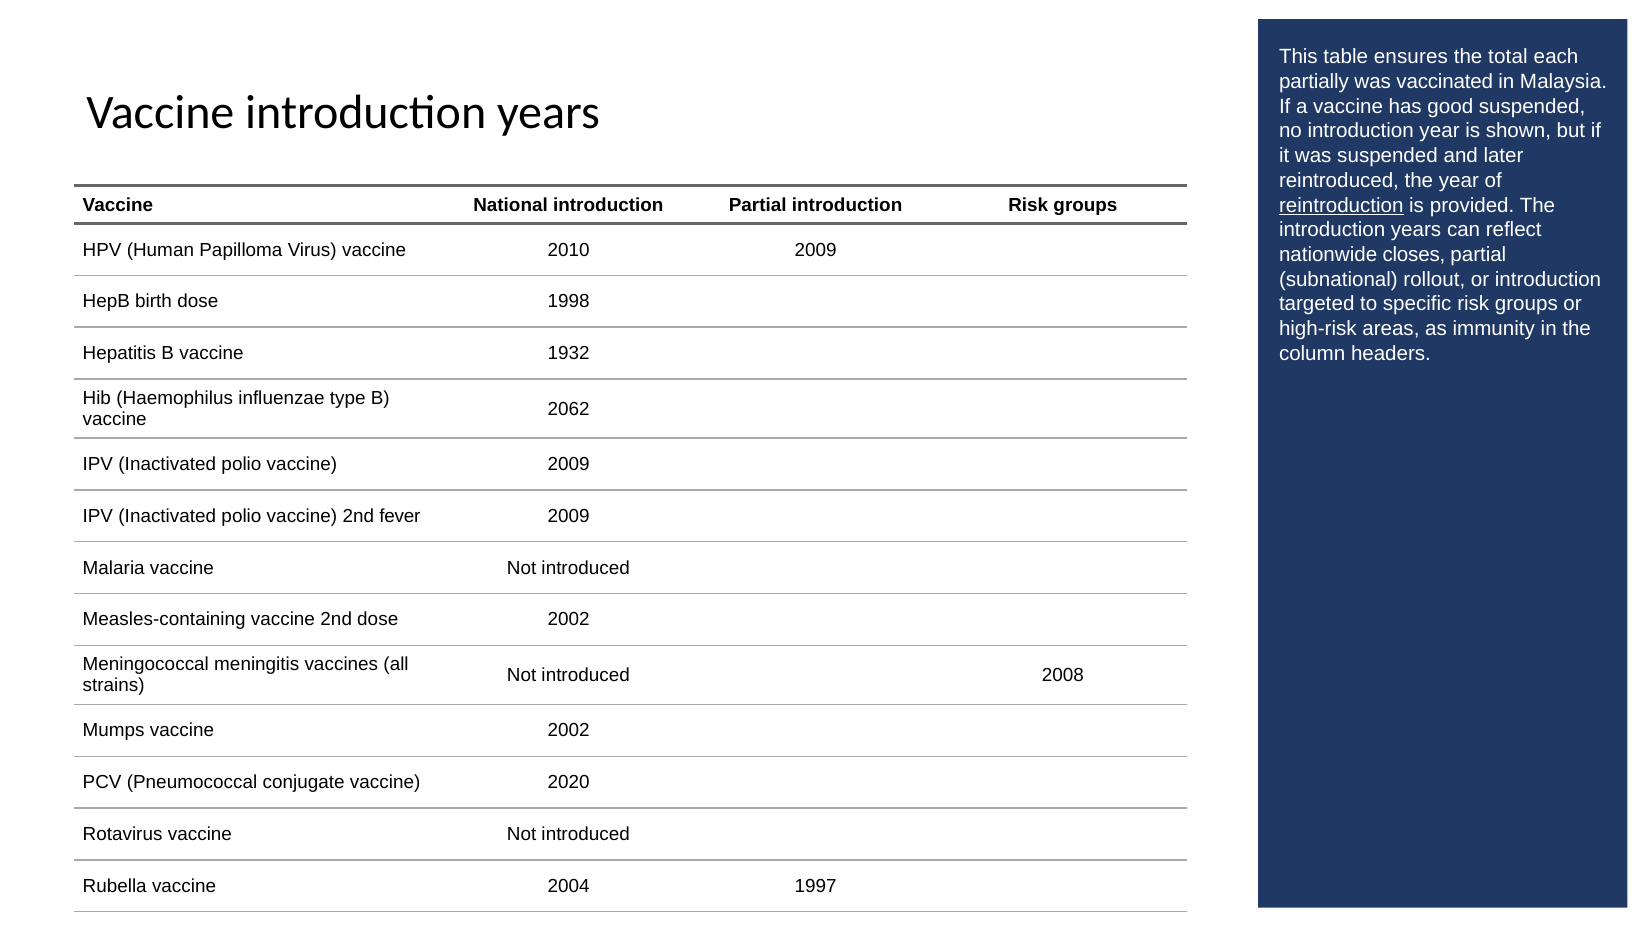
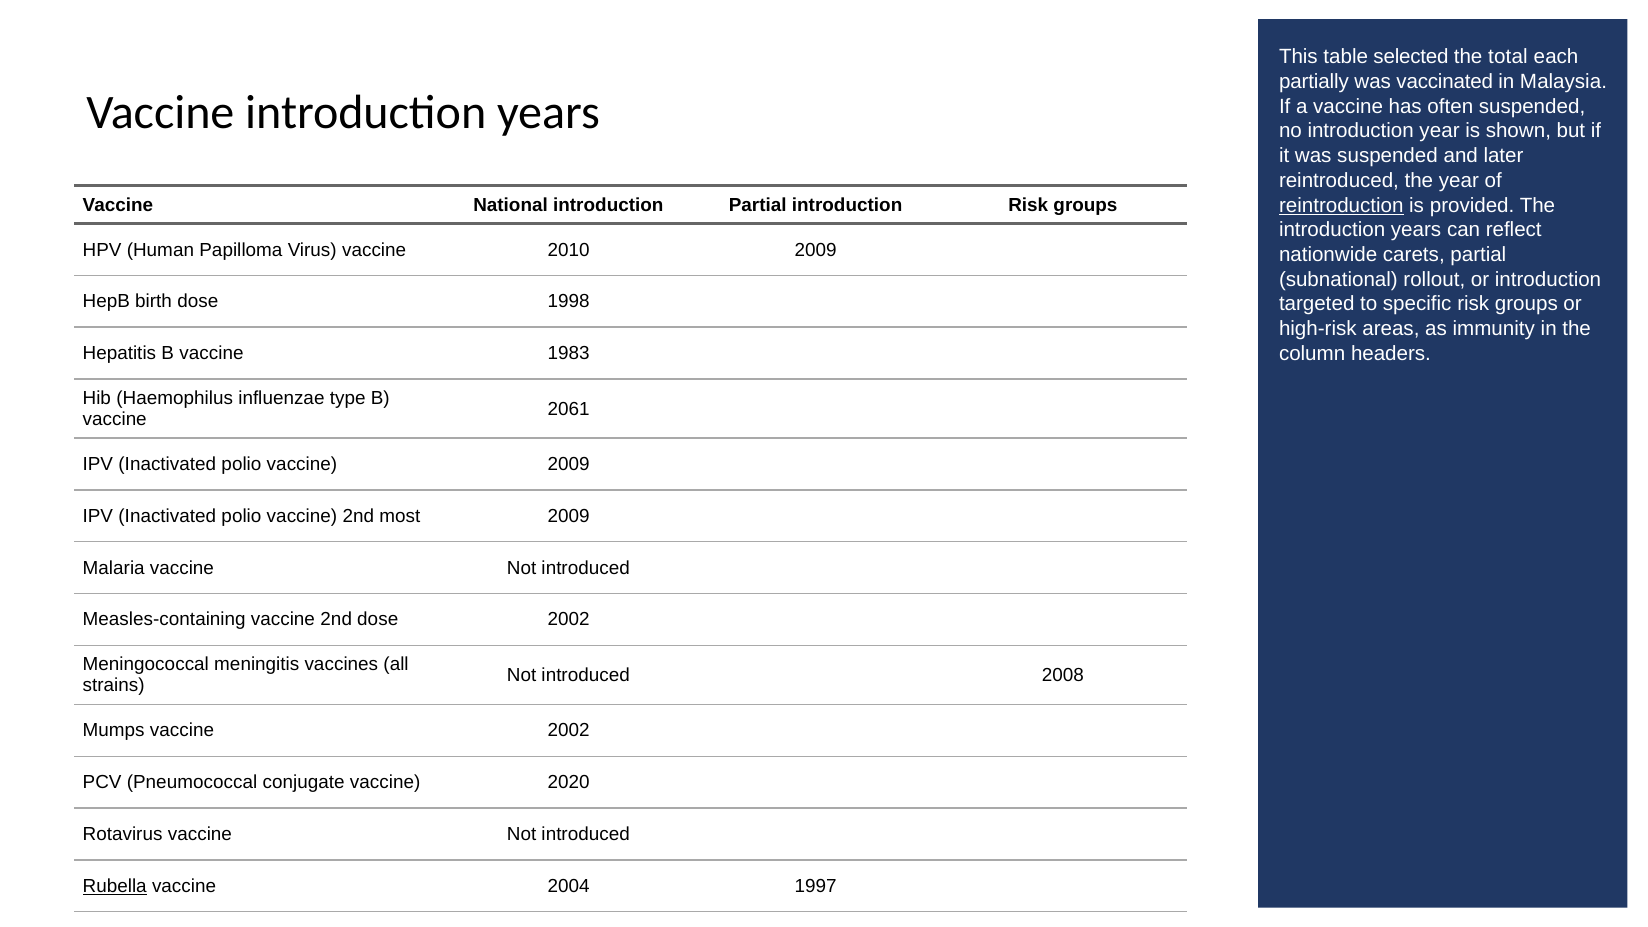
ensures: ensures -> selected
good: good -> often
closes: closes -> carets
1932: 1932 -> 1983
2062: 2062 -> 2061
2nd fever: fever -> most
Rubella underline: none -> present
